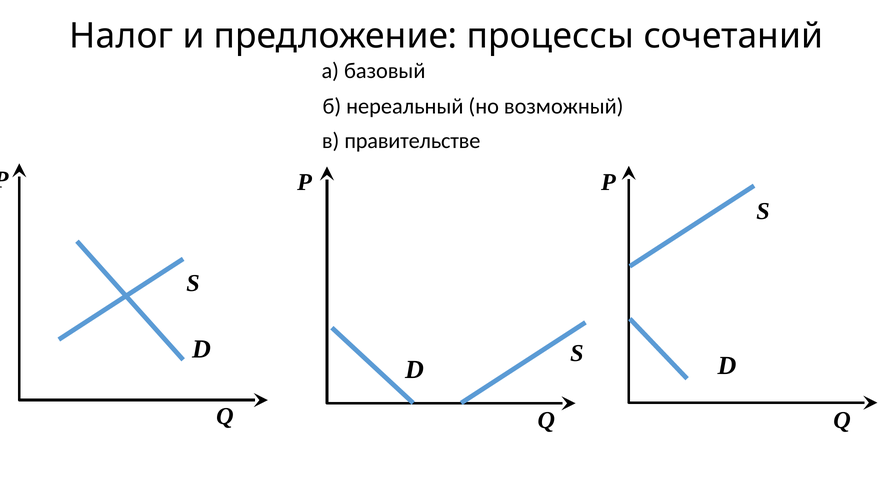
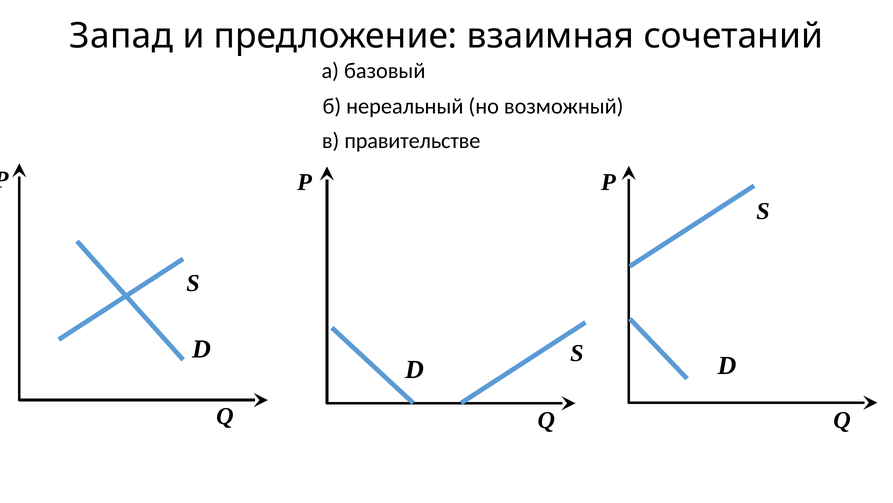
Налог: Налог -> Запад
процессы: процессы -> взаимная
